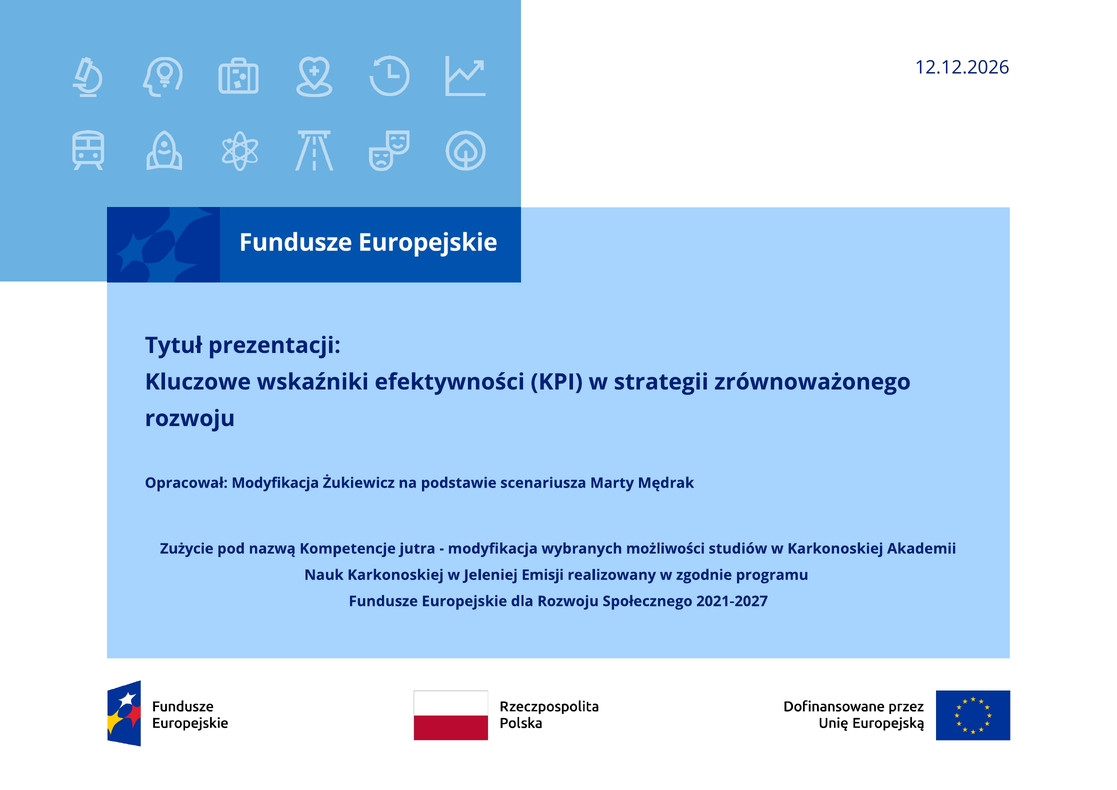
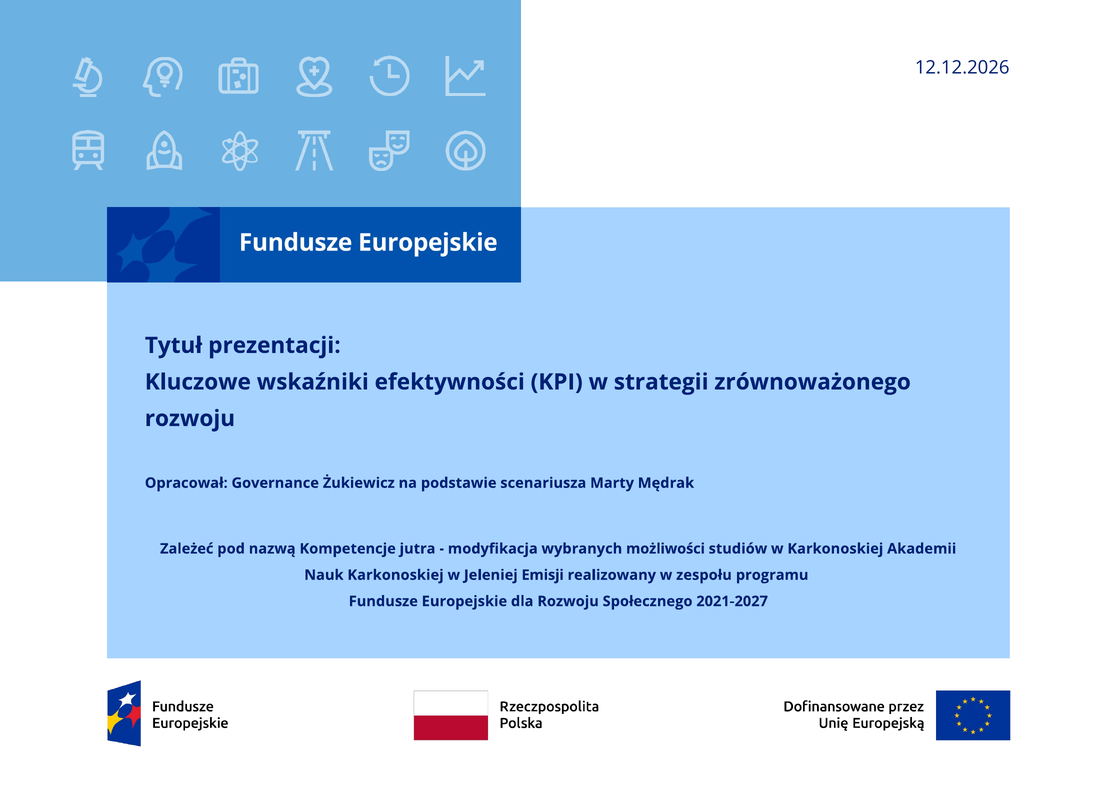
Opracował Modyfikacja: Modyfikacja -> Governance
Zużycie: Zużycie -> Zależeć
zgodnie: zgodnie -> zespołu
